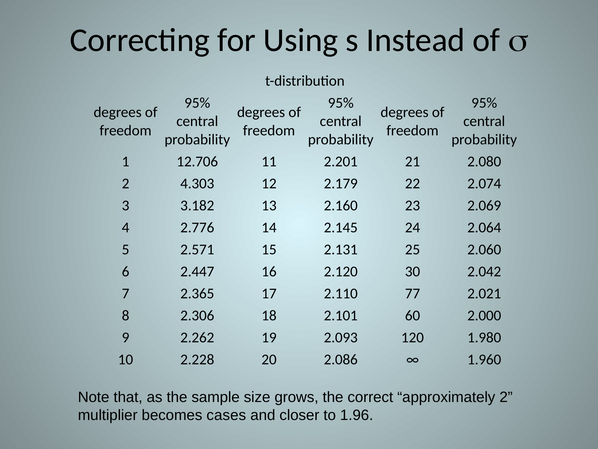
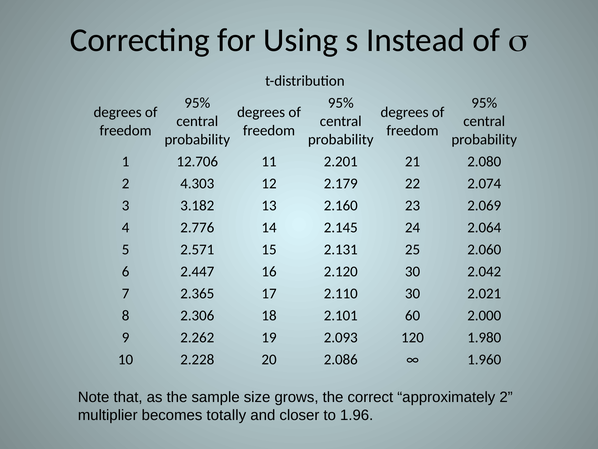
2.110 77: 77 -> 30
cases: cases -> totally
